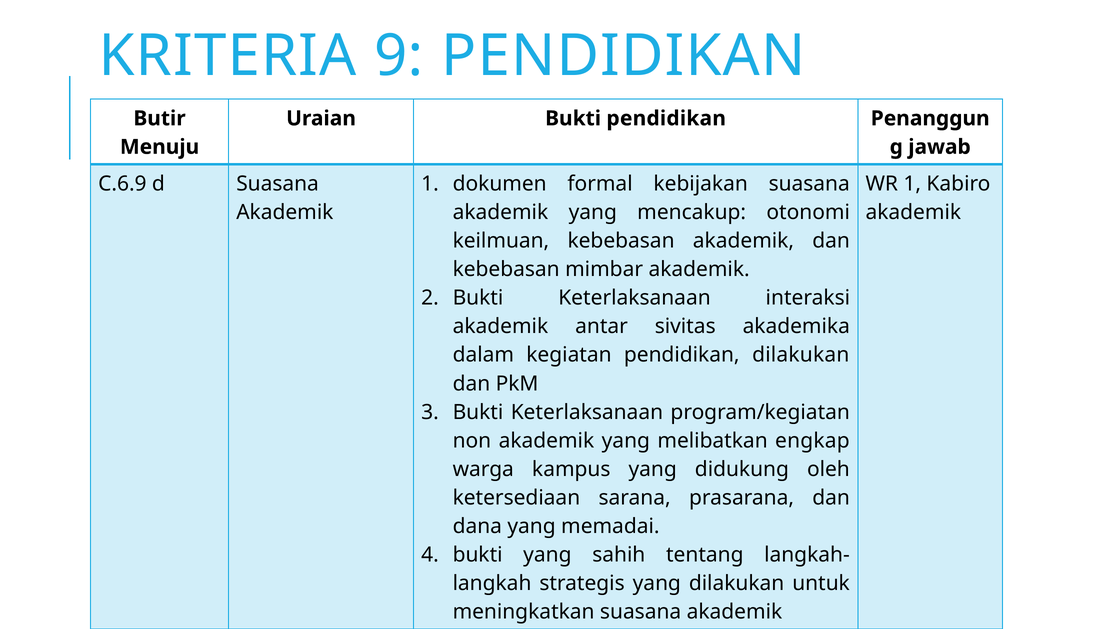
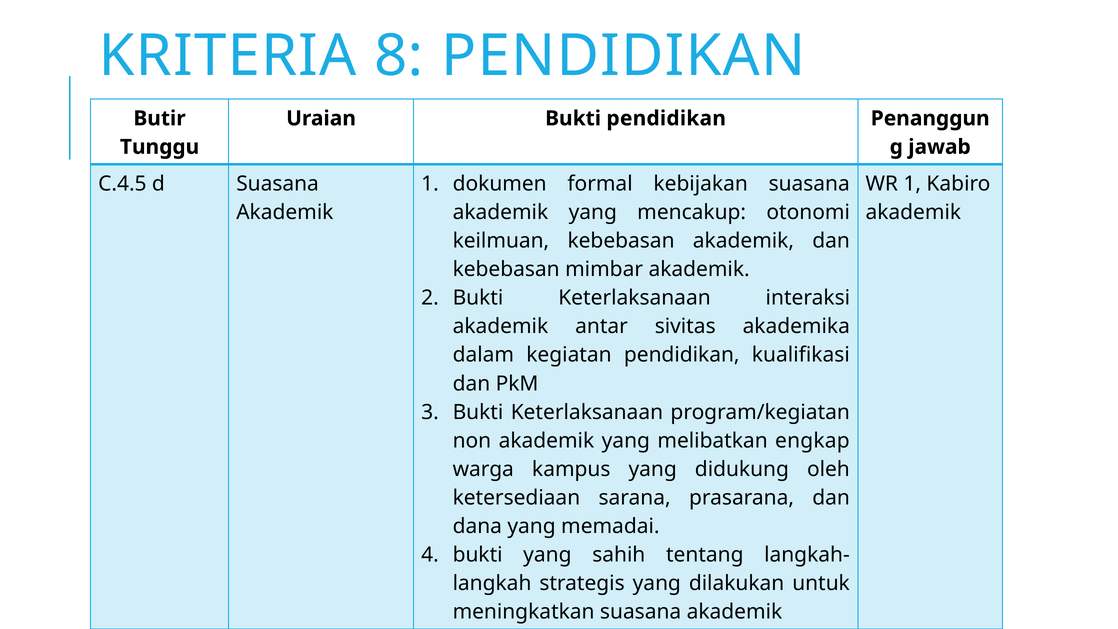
9: 9 -> 8
Menuju: Menuju -> Tunggu
C.6.9: C.6.9 -> C.4.5
pendidikan dilakukan: dilakukan -> kualifikasi
